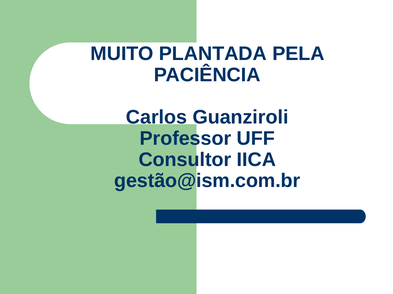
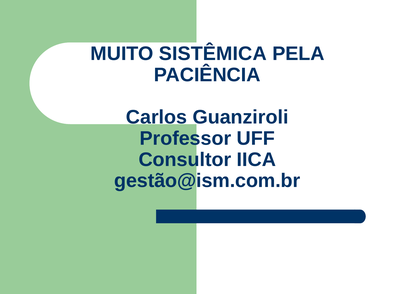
PLANTADA: PLANTADA -> SISTÊMICA
